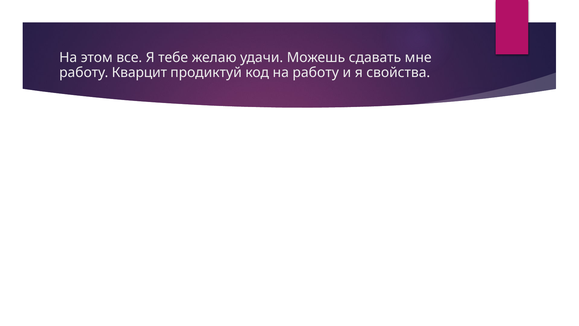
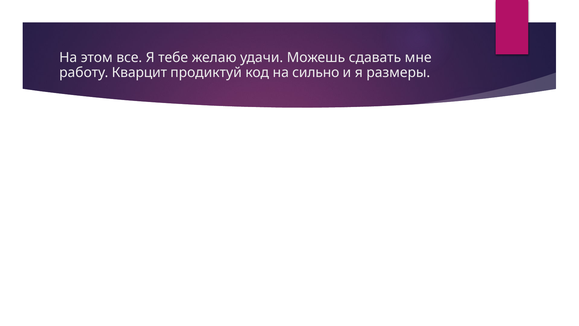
на работу: работу -> сильно
свойства: свойства -> размеры
